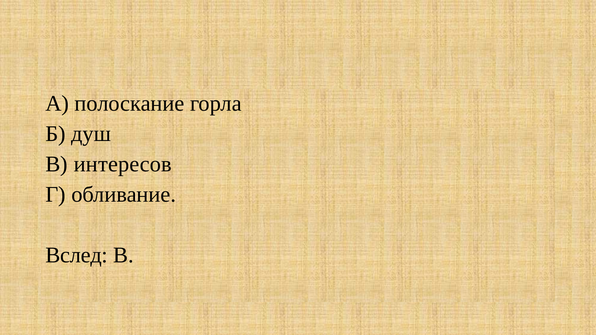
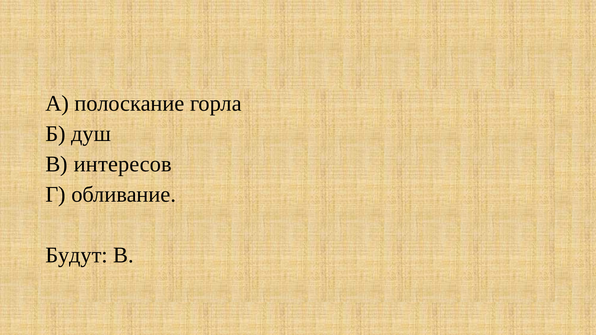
Вслед: Вслед -> Будут
